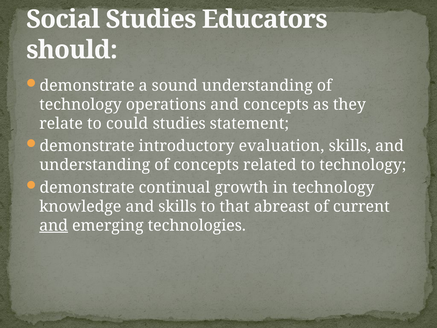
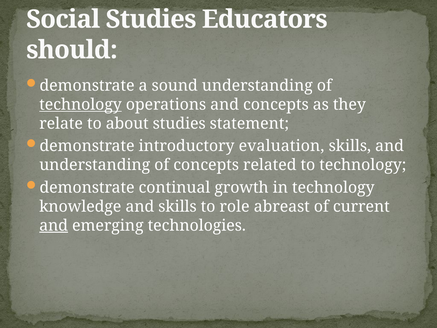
technology at (81, 104) underline: none -> present
could: could -> about
that: that -> role
